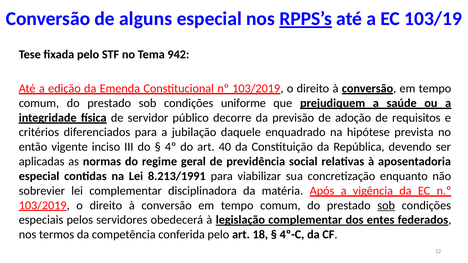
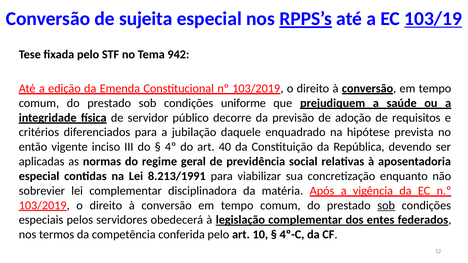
alguns: alguns -> sujeita
103/19 underline: none -> present
18: 18 -> 10
